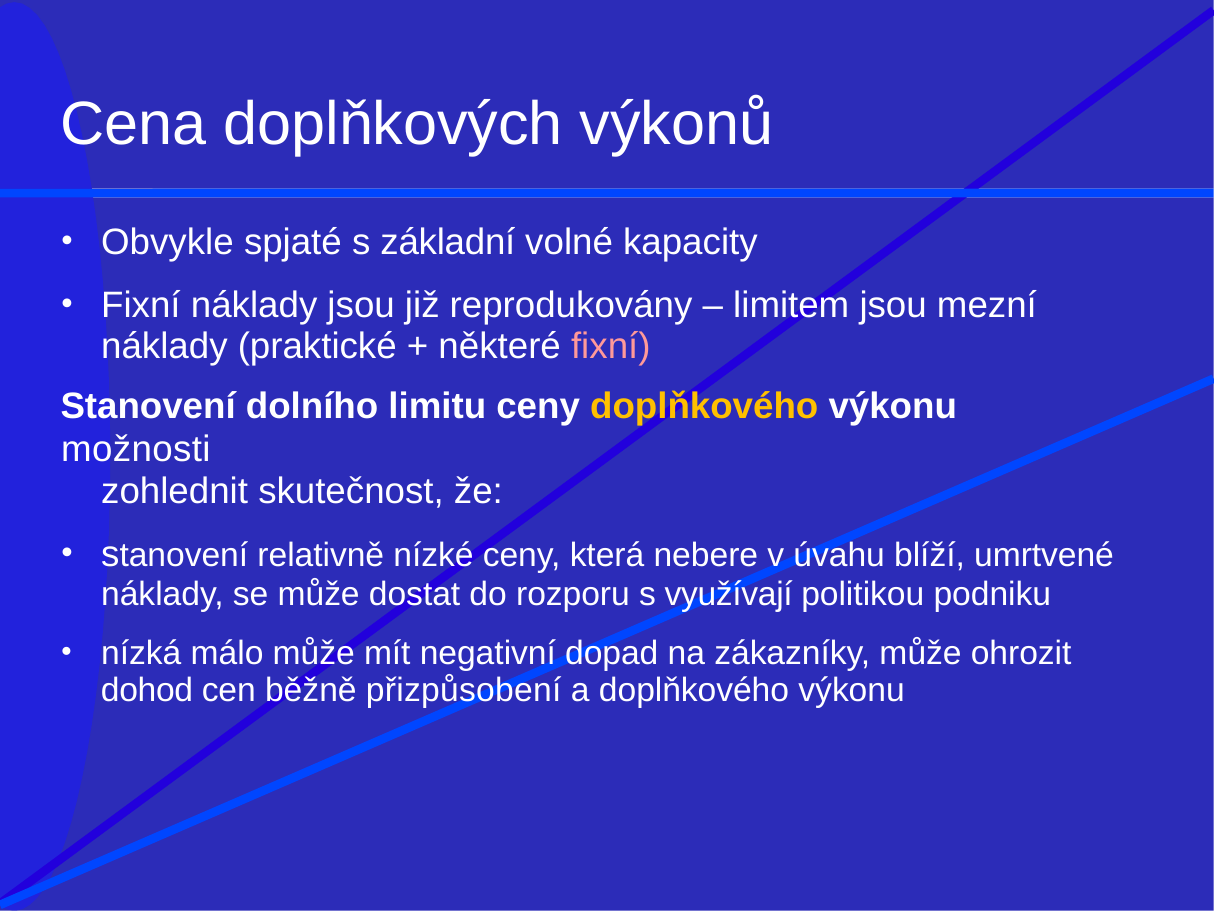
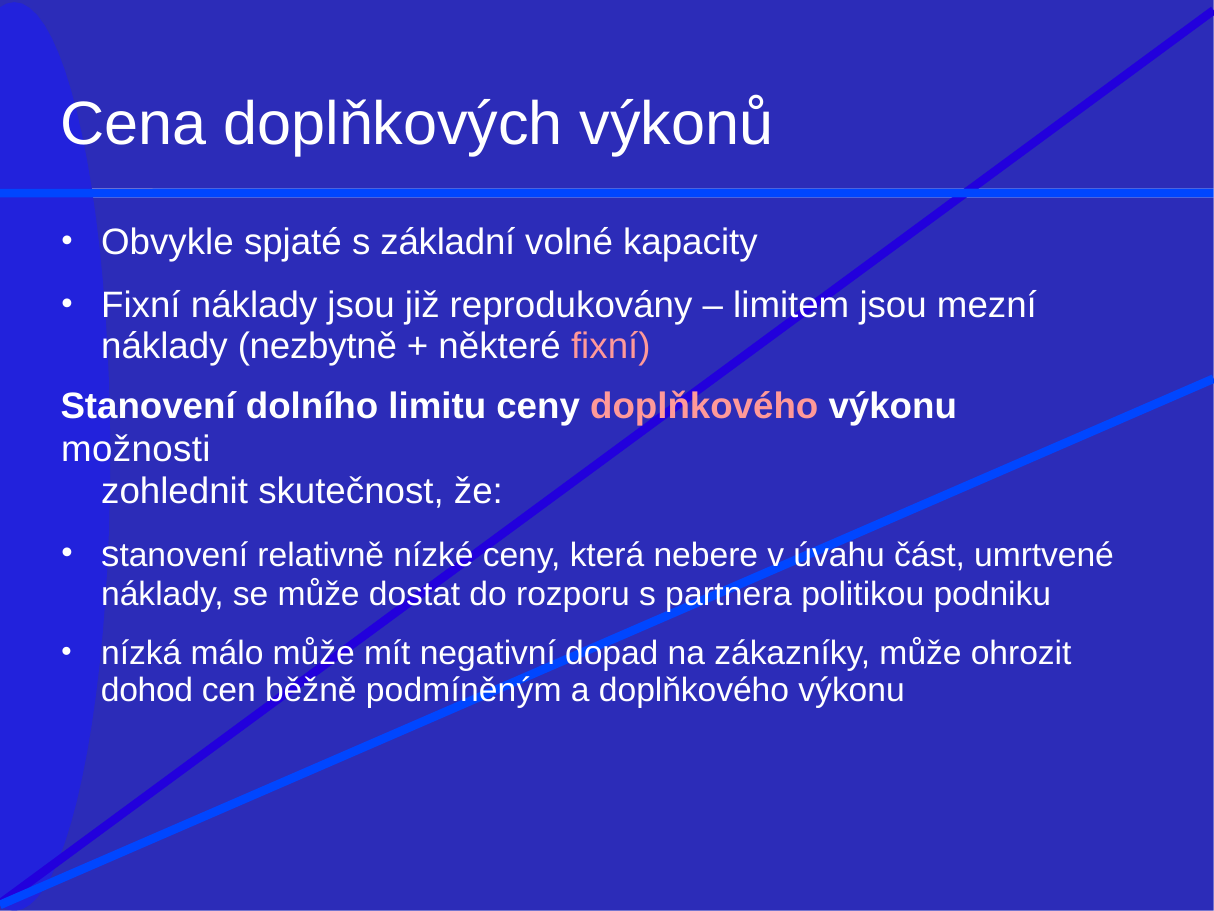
praktické: praktické -> nezbytně
doplňkového at (704, 406) colour: yellow -> pink
blíží: blíží -> část
využívají: využívají -> partnera
přizpůsobení: přizpůsobení -> podmíněným
